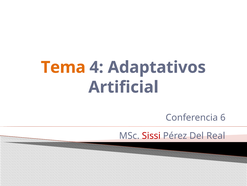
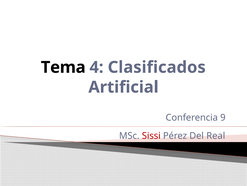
Tema colour: orange -> black
Adaptativos: Adaptativos -> Clasificados
6: 6 -> 9
